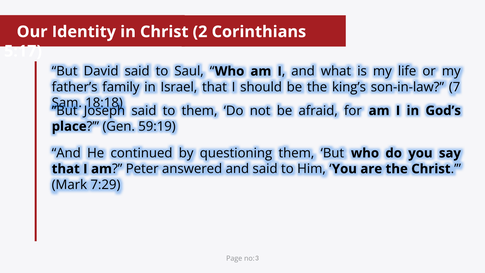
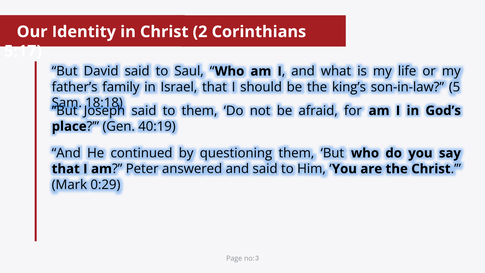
7: 7 -> 5
59:19: 59:19 -> 40:19
7:29: 7:29 -> 0:29
